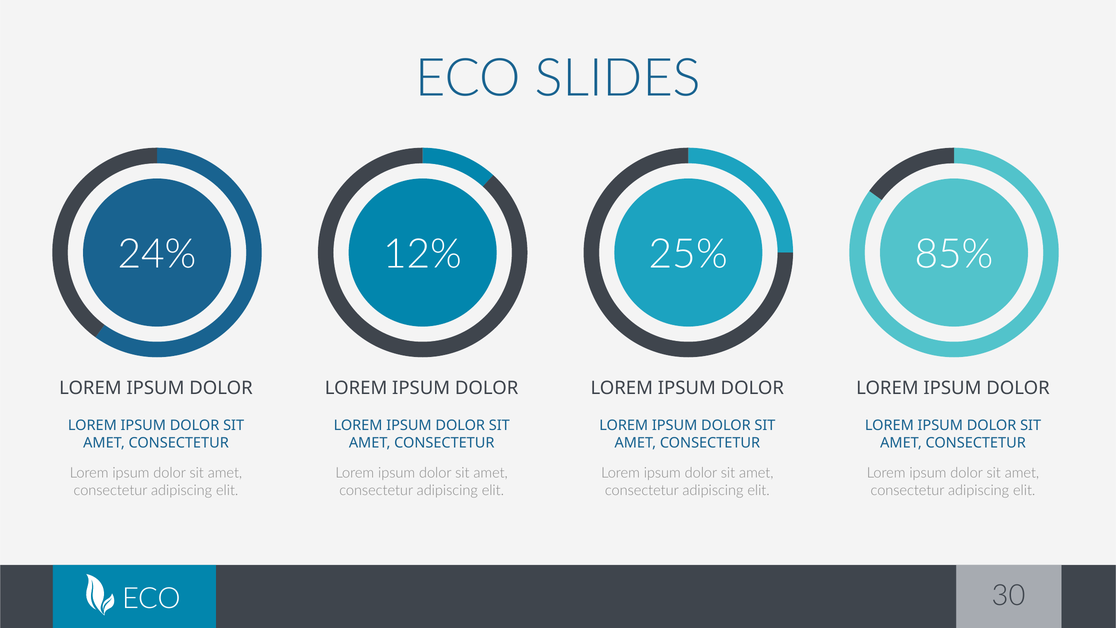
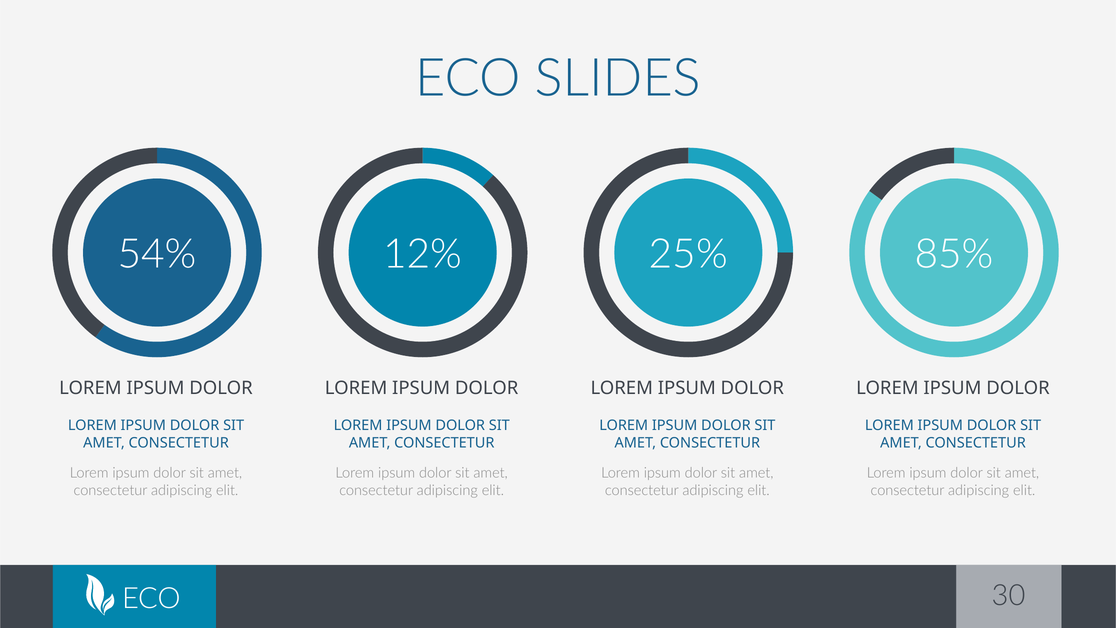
24%: 24% -> 54%
